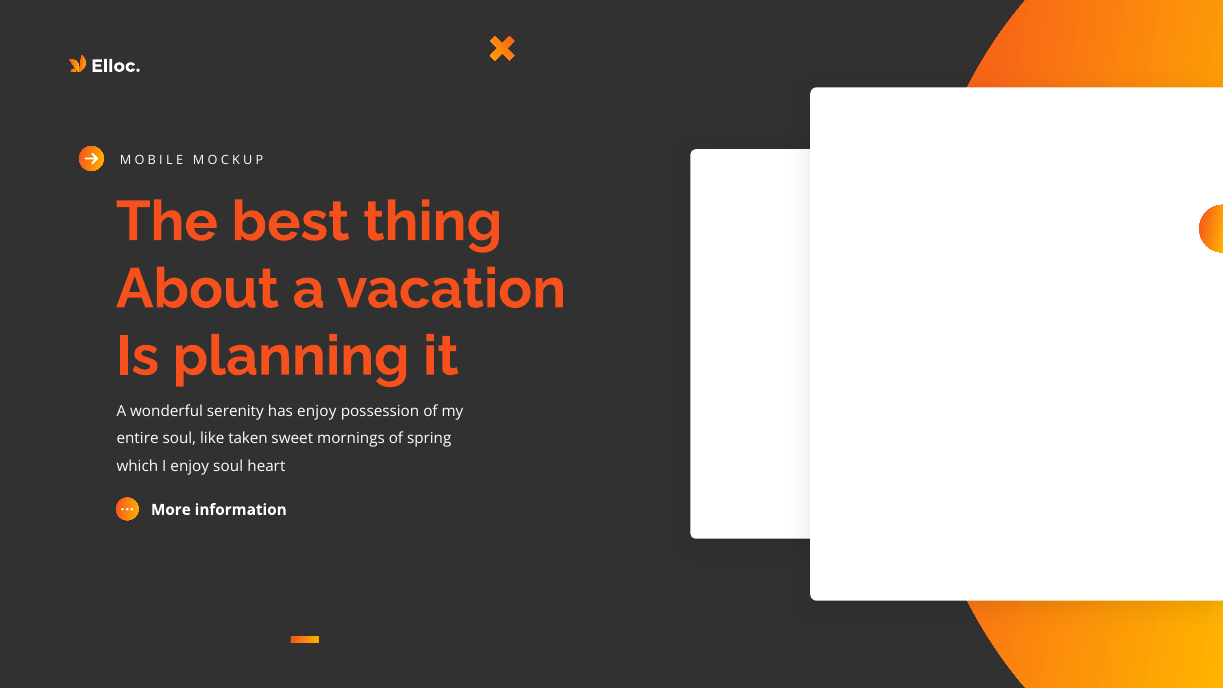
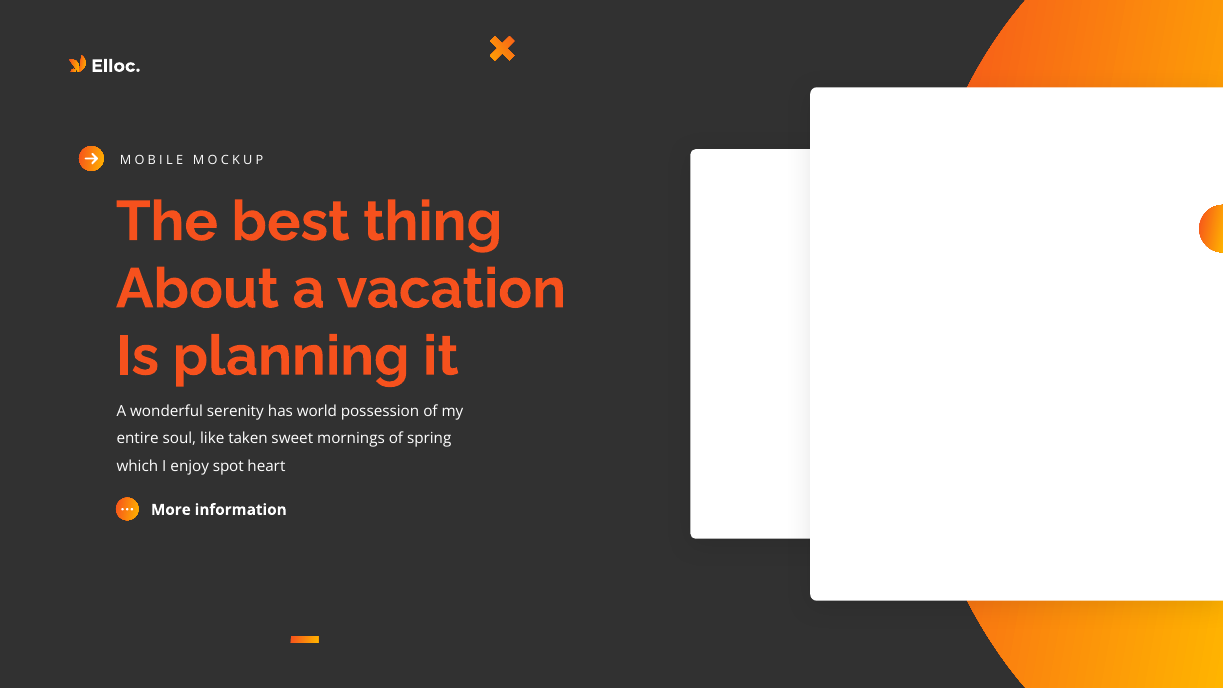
has enjoy: enjoy -> world
enjoy soul: soul -> spot
